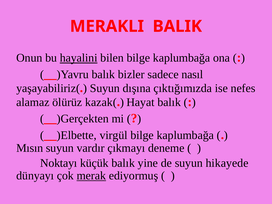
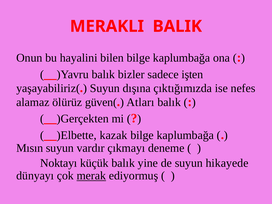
hayalini underline: present -> none
nasıl: nasıl -> işten
kazak(: kazak( -> güven(
Hayat: Hayat -> Atları
virgül: virgül -> kazak
